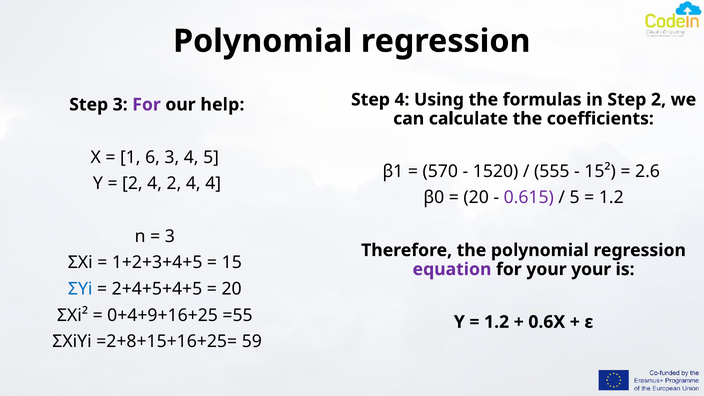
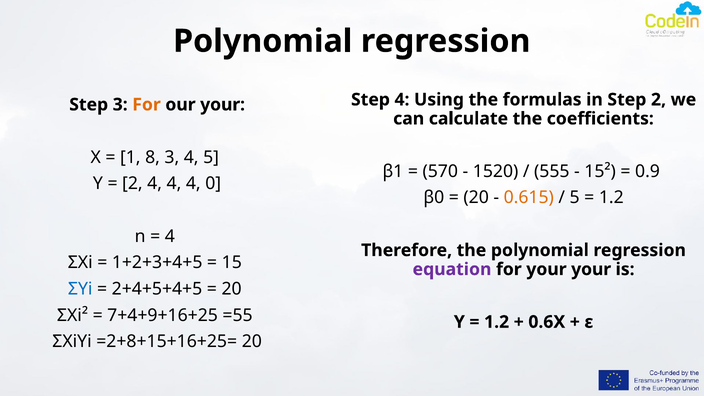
For at (147, 105) colour: purple -> orange
our help: help -> your
6: 6 -> 8
2.6: 2.6 -> 0.9
2 4 2: 2 -> 4
4 4: 4 -> 0
0.615 colour: purple -> orange
3 at (170, 236): 3 -> 4
0+4+9+16+25: 0+4+9+16+25 -> 7+4+9+16+25
=2+8+15+16+25= 59: 59 -> 20
